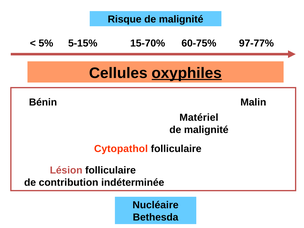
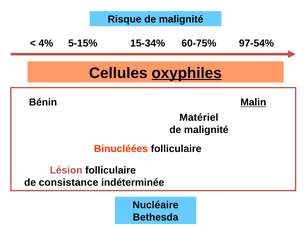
5%: 5% -> 4%
15-70%: 15-70% -> 15-34%
97-77%: 97-77% -> 97-54%
Malin underline: none -> present
Cytopathol: Cytopathol -> Binucléées
contribution: contribution -> consistance
